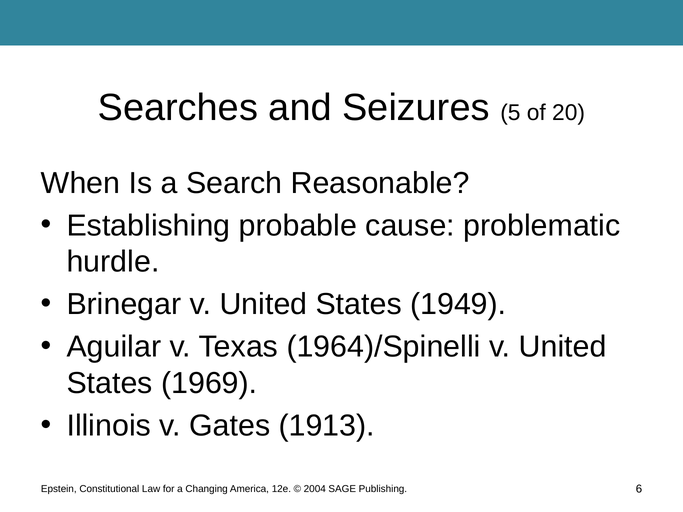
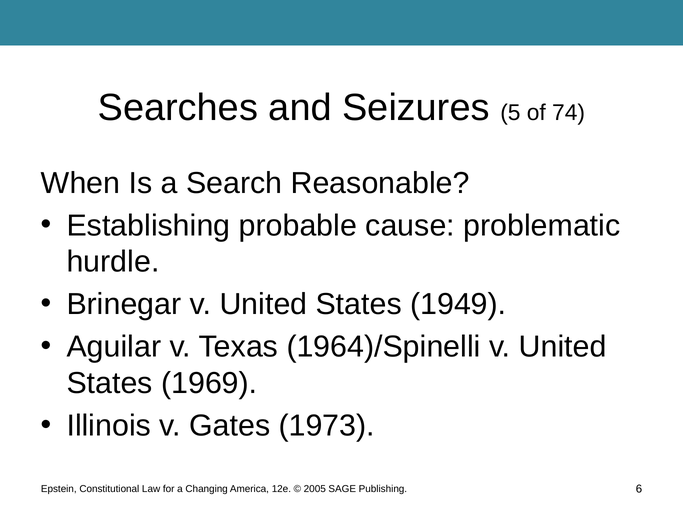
20: 20 -> 74
1913: 1913 -> 1973
2004: 2004 -> 2005
